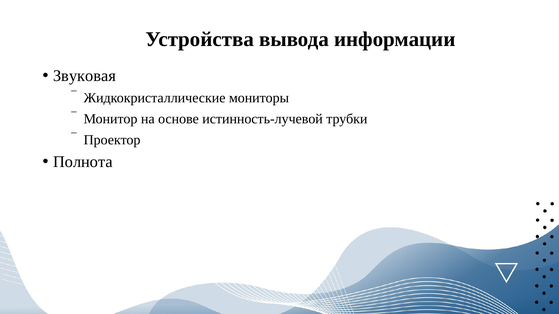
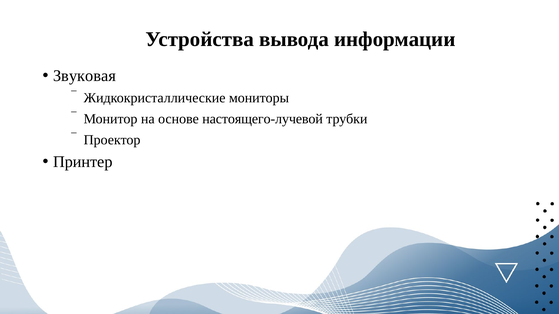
истинность-лучевой: истинность-лучевой -> настоящего-лучевой
Полнота: Полнота -> Принтер
